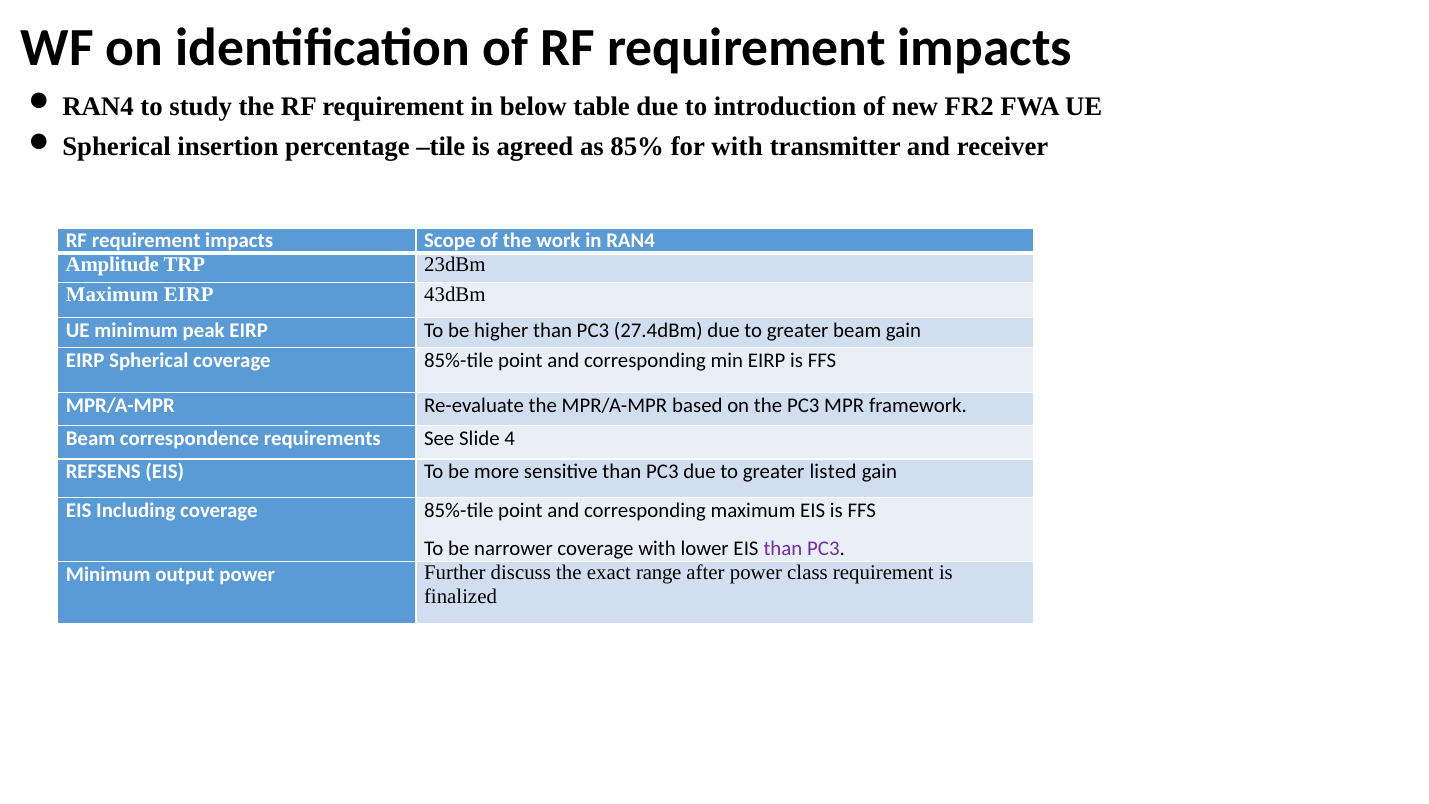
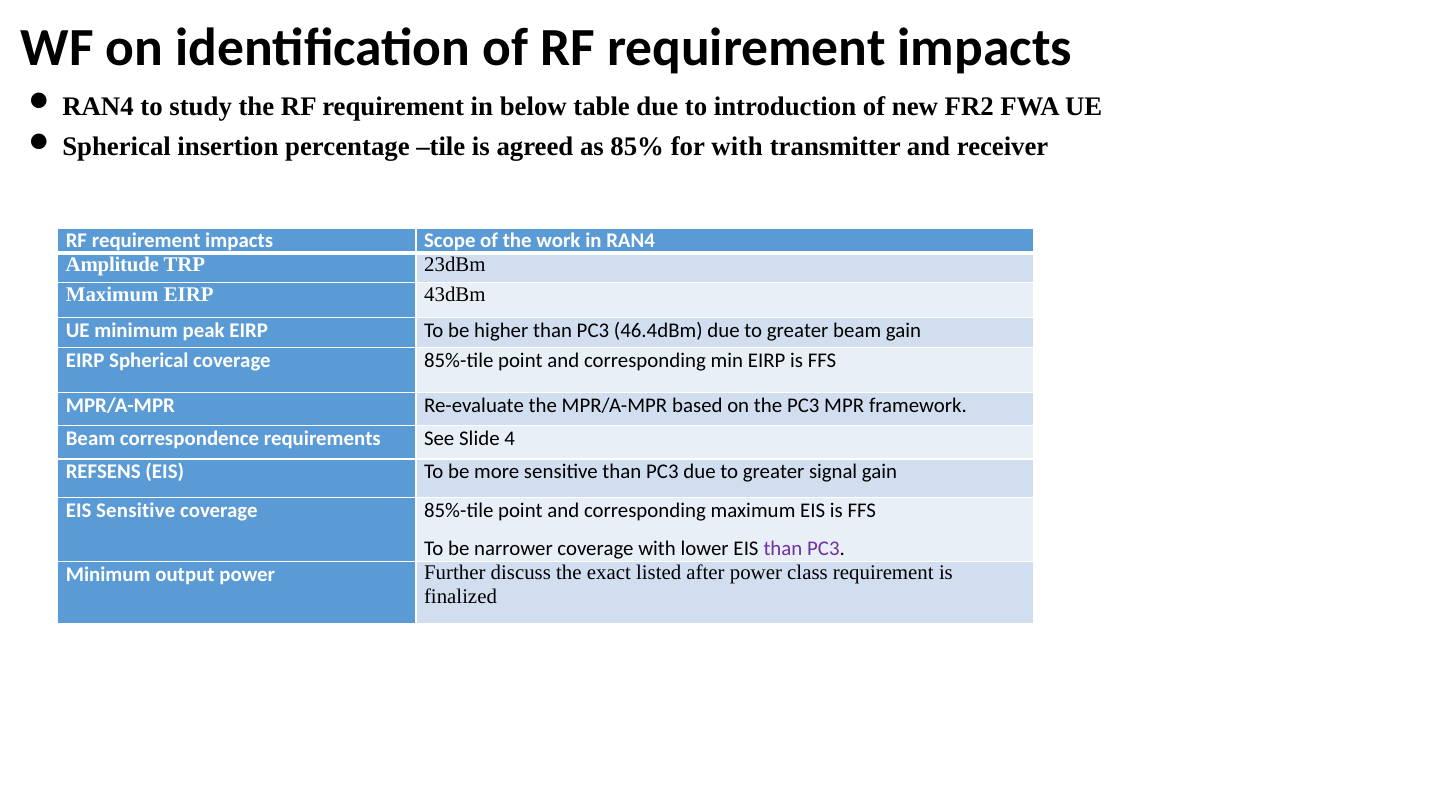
27.4dBm: 27.4dBm -> 46.4dBm
listed: listed -> signal
EIS Including: Including -> Sensitive
range: range -> listed
